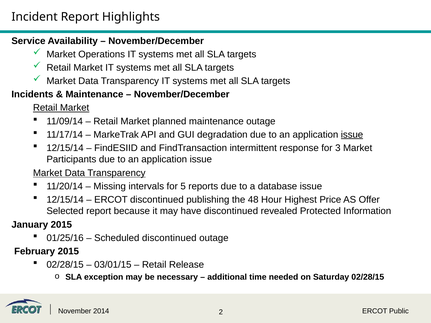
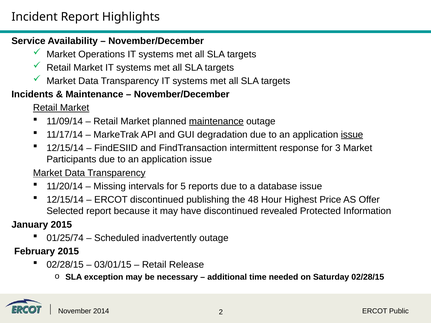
maintenance at (216, 121) underline: none -> present
01/25/16: 01/25/16 -> 01/25/74
Scheduled discontinued: discontinued -> inadvertently
